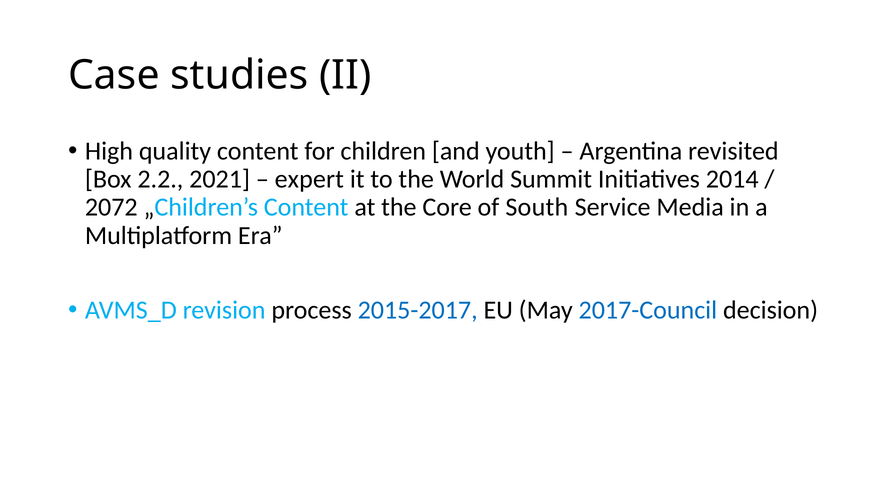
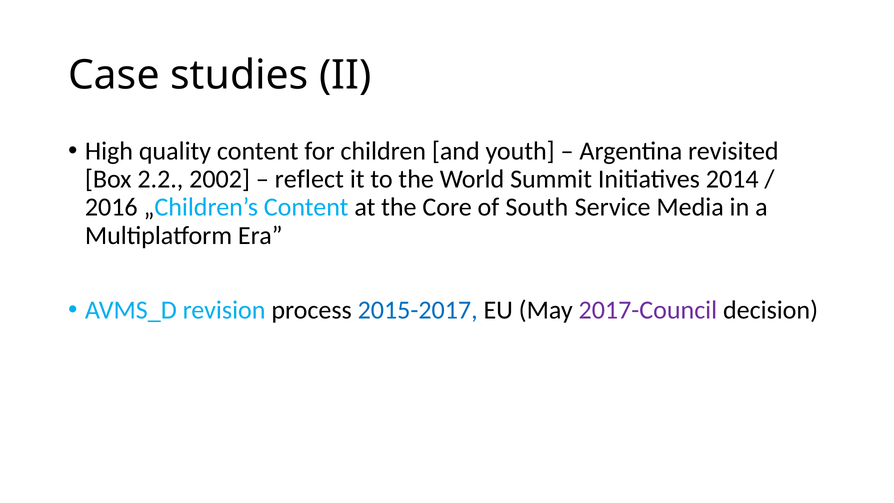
2021: 2021 -> 2002
expert: expert -> reflect
2072: 2072 -> 2016
2017-Council colour: blue -> purple
